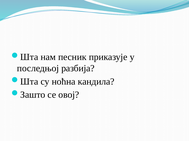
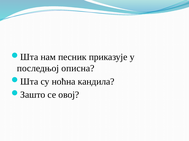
разбија: разбија -> описна
